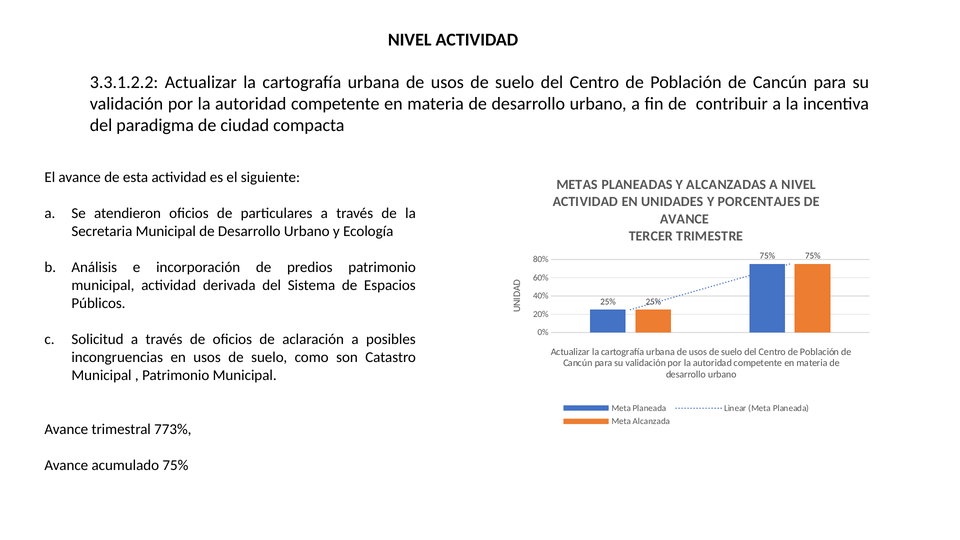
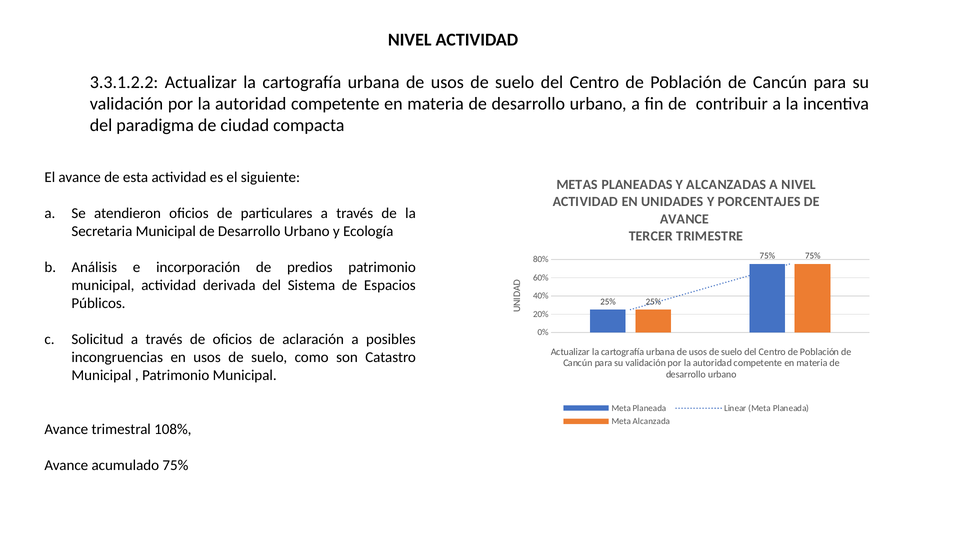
773%: 773% -> 108%
